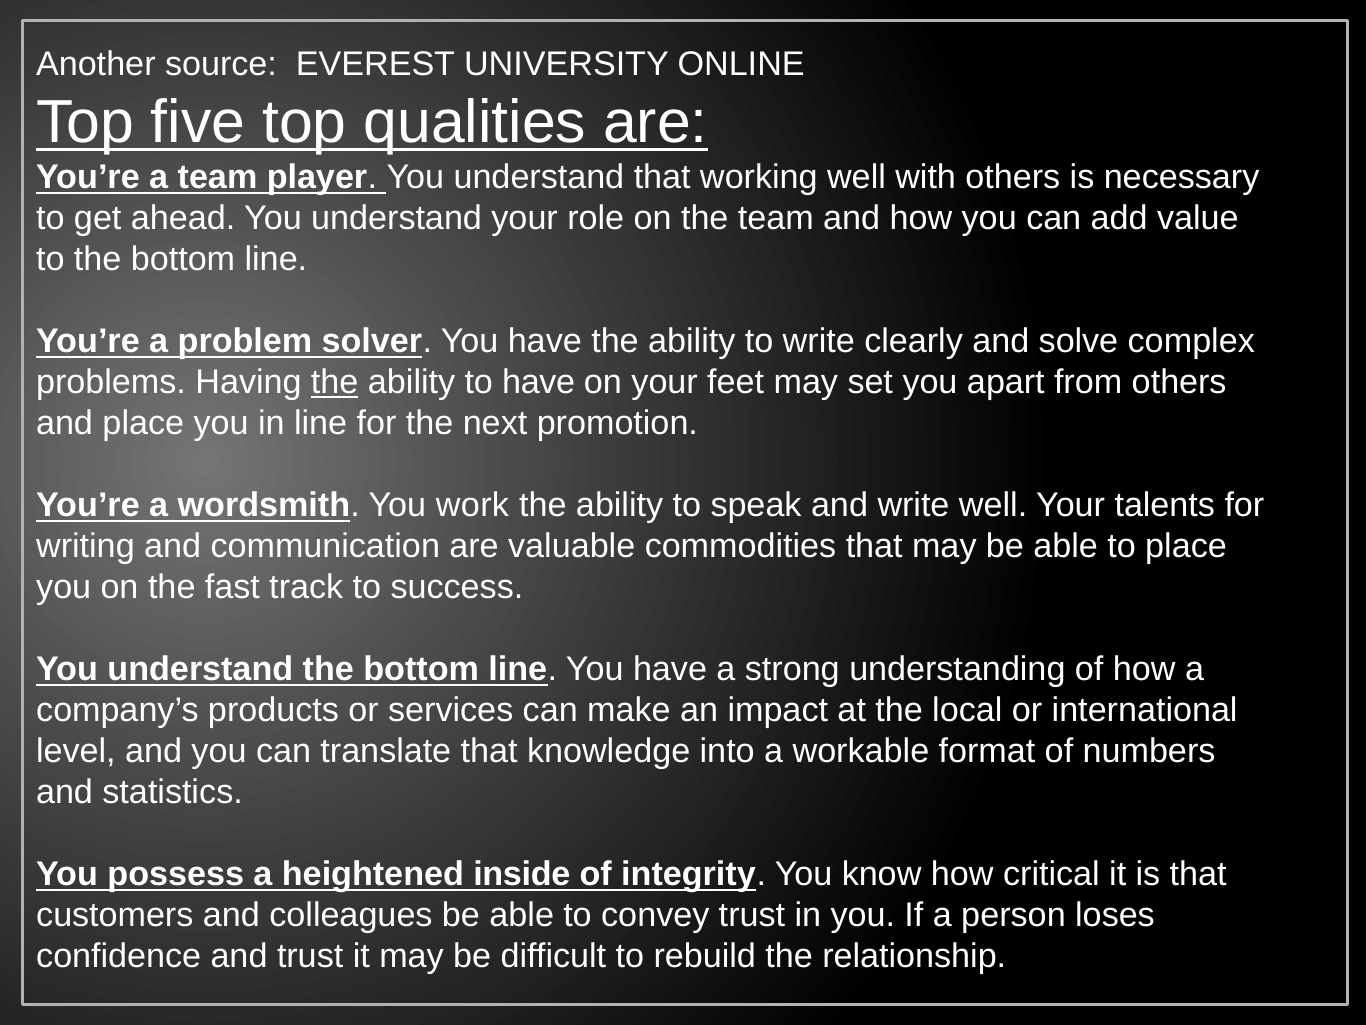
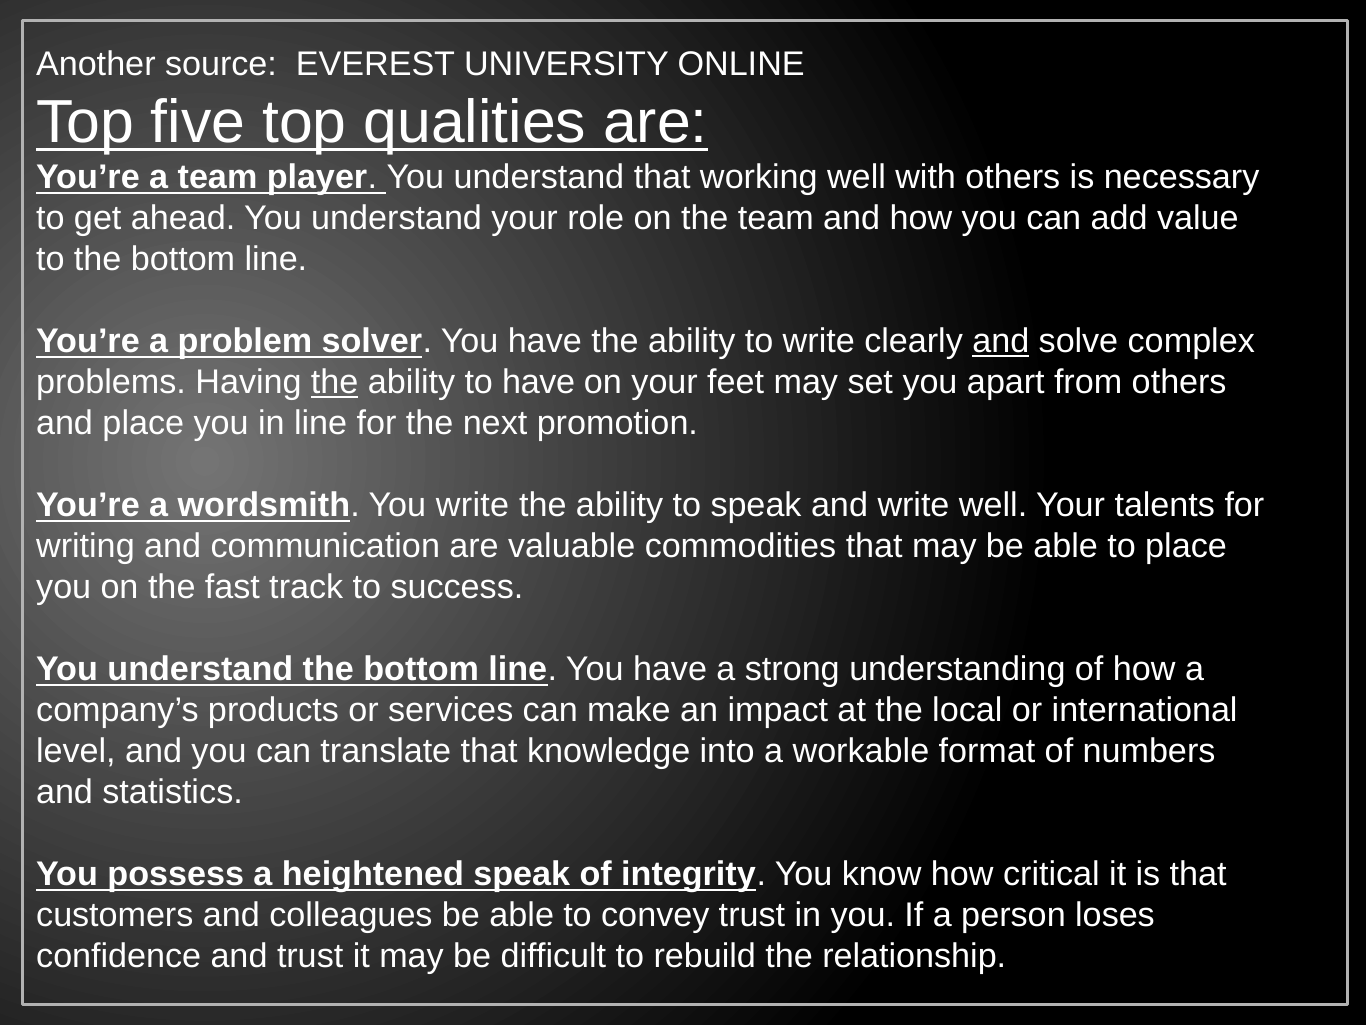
and at (1001, 342) underline: none -> present
You work: work -> write
heightened inside: inside -> speak
